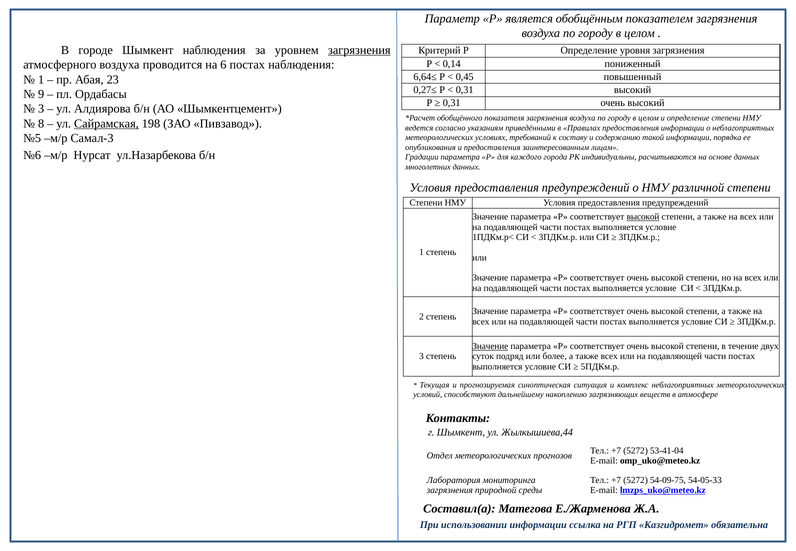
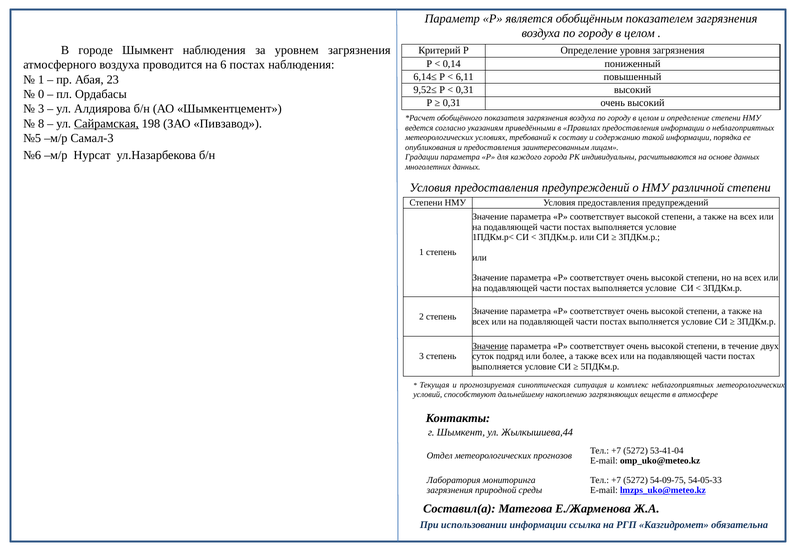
загрязнения at (359, 50) underline: present -> none
6,64≤: 6,64≤ -> 6,14≤
0,45: 0,45 -> 6,11
0,27≤: 0,27≤ -> 9,52≤
9: 9 -> 0
высокой at (643, 217) underline: present -> none
